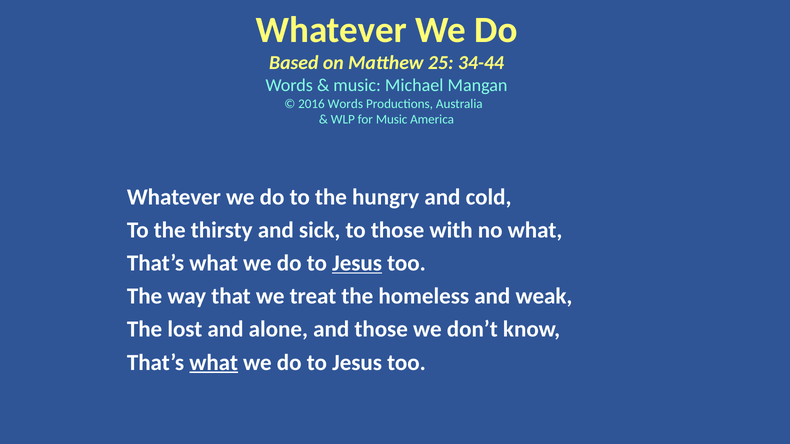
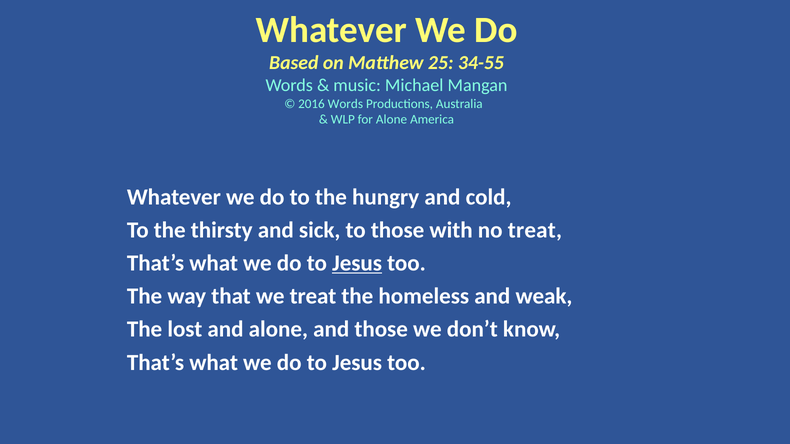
34-44: 34-44 -> 34-55
for Music: Music -> Alone
no what: what -> treat
what at (214, 363) underline: present -> none
